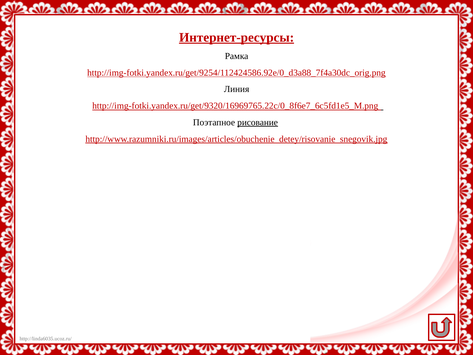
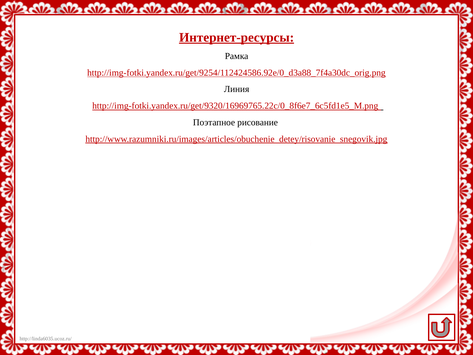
рисование underline: present -> none
